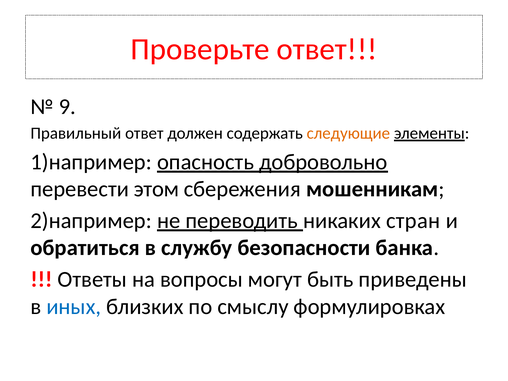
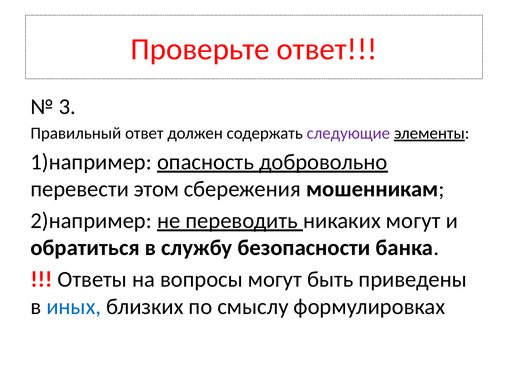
9: 9 -> 3
следующие colour: orange -> purple
никаких стран: стран -> могут
